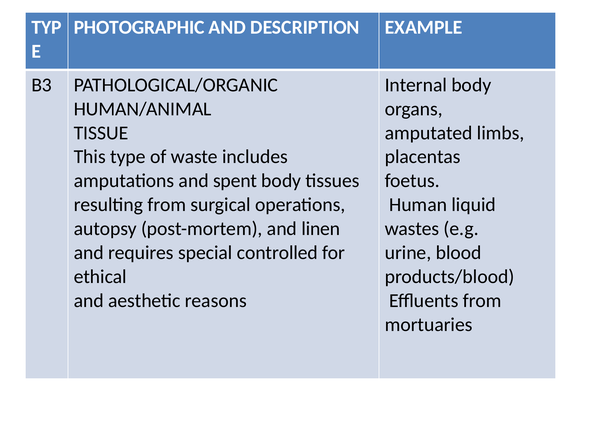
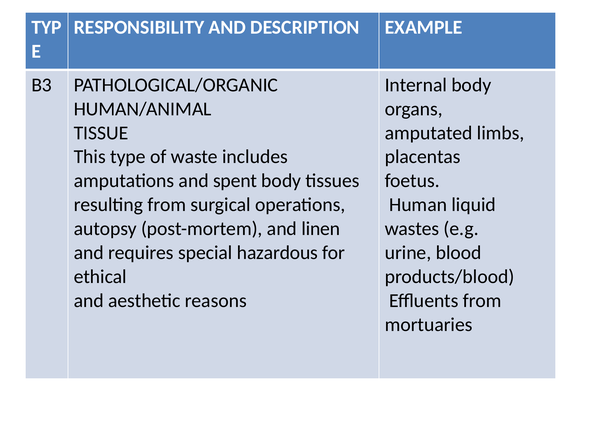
PHOTOGRAPHIC: PHOTOGRAPHIC -> RESPONSIBILITY
controlled: controlled -> hazardous
